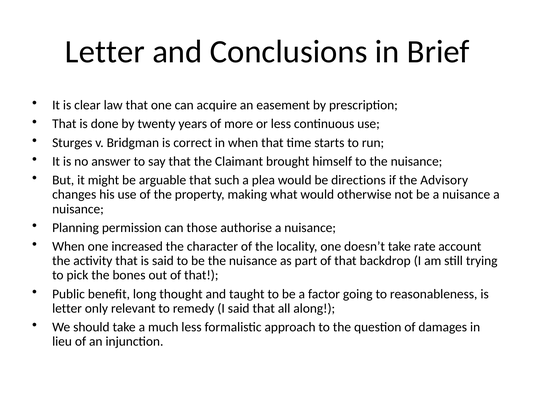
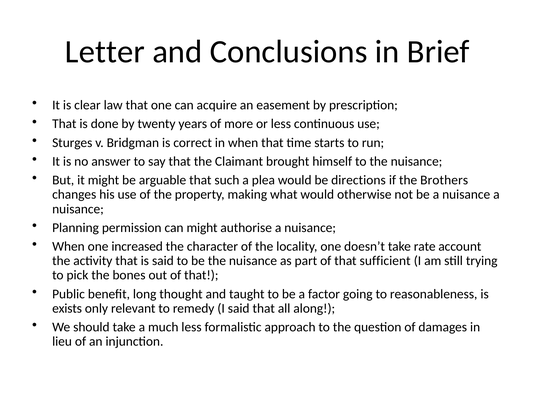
Advisory: Advisory -> Brothers
can those: those -> might
backdrop: backdrop -> sufficient
letter at (67, 309): letter -> exists
